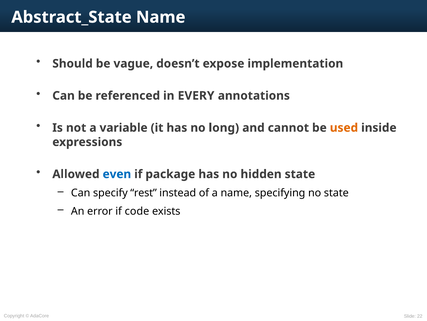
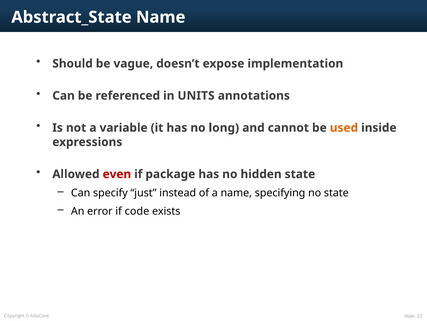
EVERY: EVERY -> UNITS
even colour: blue -> red
rest: rest -> just
